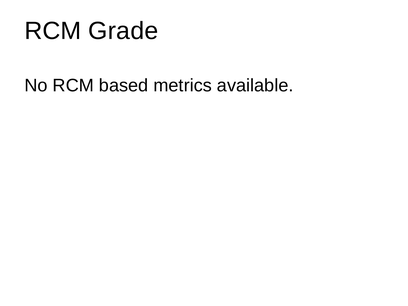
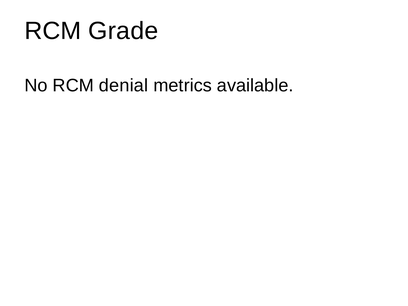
based: based -> denial
